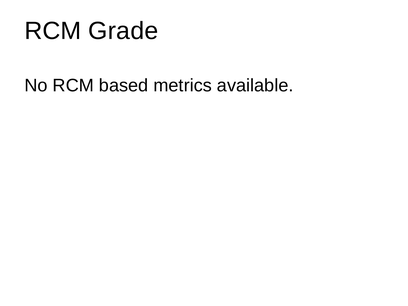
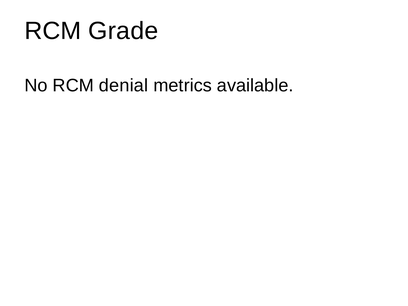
based: based -> denial
